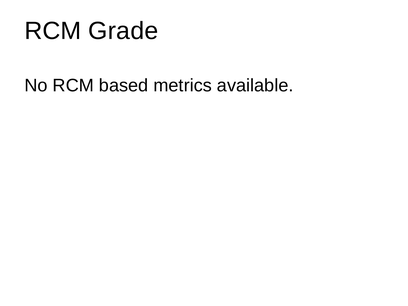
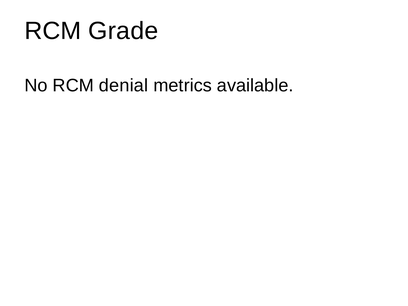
based: based -> denial
